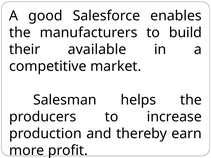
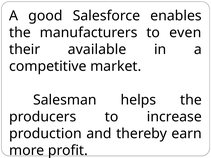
build: build -> even
